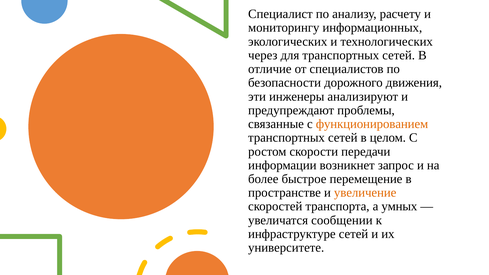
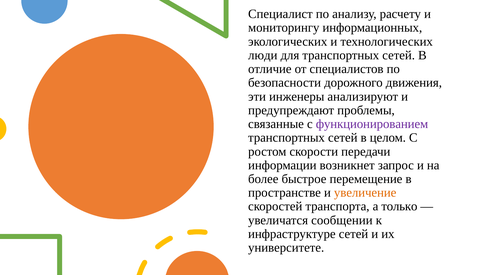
через: через -> люди
функционированием colour: orange -> purple
умных: умных -> только
